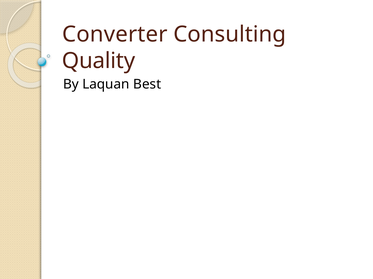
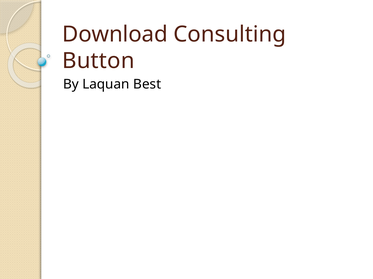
Converter: Converter -> Download
Quality: Quality -> Button
